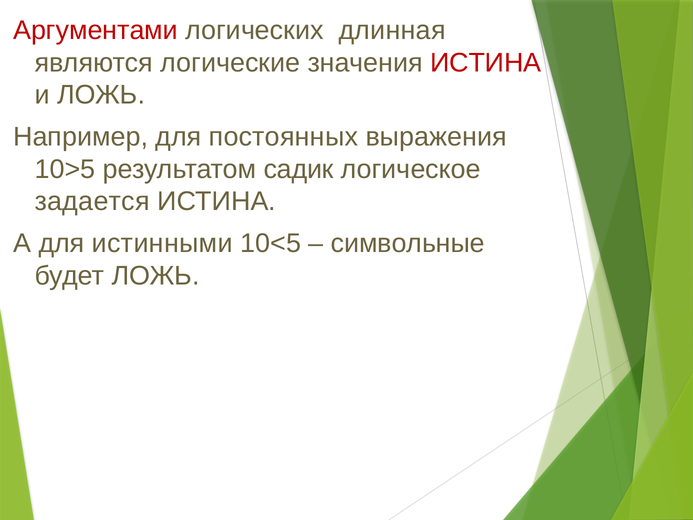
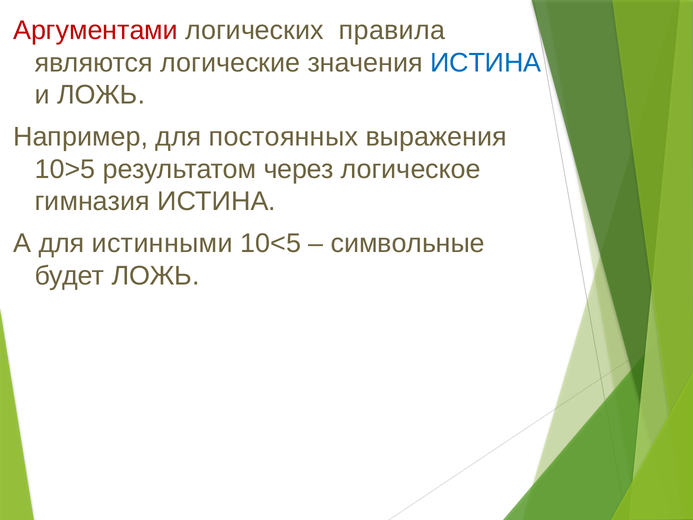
длинная: длинная -> правила
ИСТИНА at (486, 63) colour: red -> blue
садик: садик -> через
задается: задается -> гимназия
